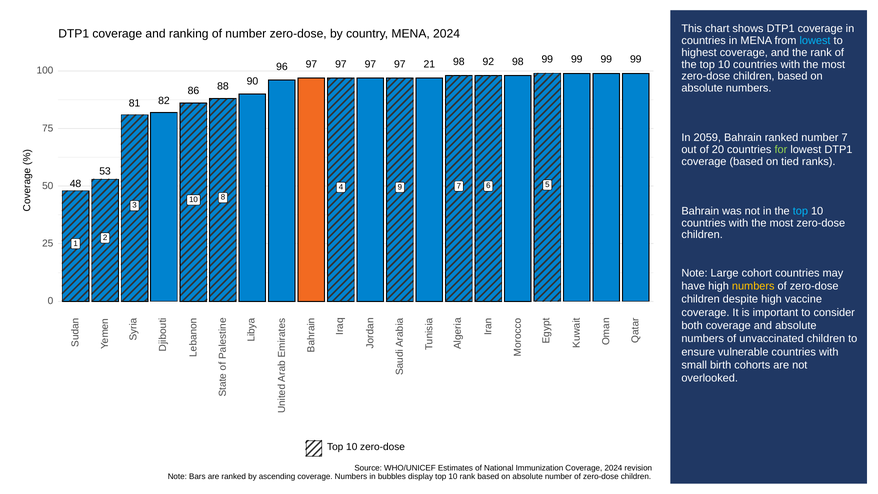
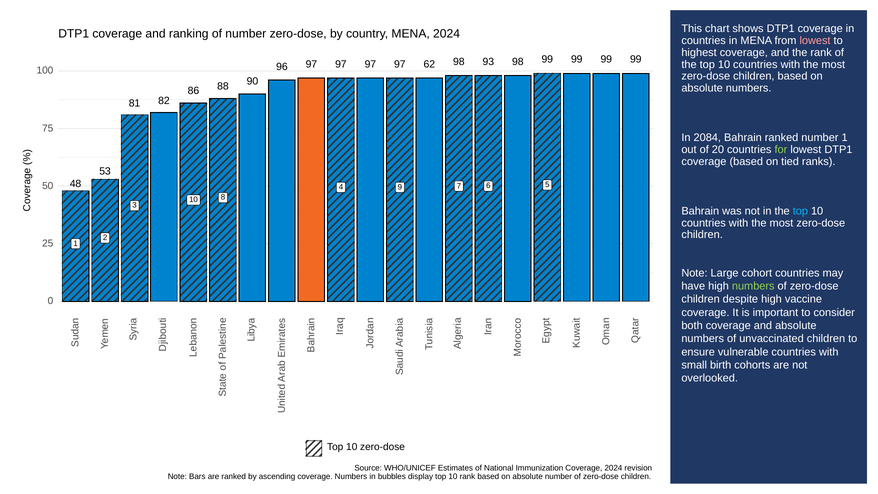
lowest at (815, 41) colour: light blue -> pink
21: 21 -> 62
92: 92 -> 93
2059: 2059 -> 2084
number 7: 7 -> 1
numbers at (753, 286) colour: yellow -> light green
